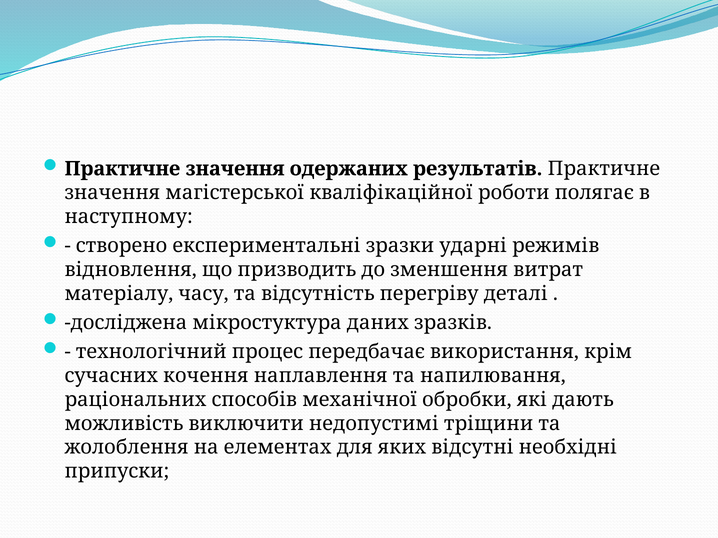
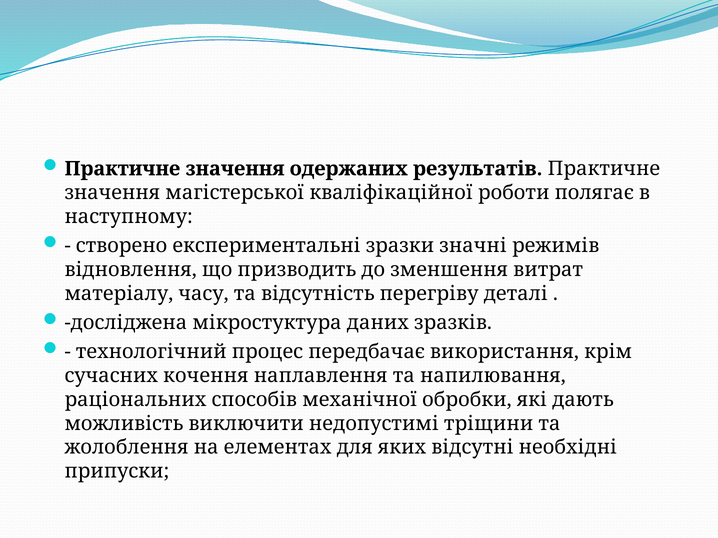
ударні: ударні -> значні
